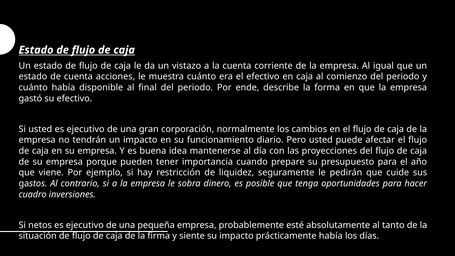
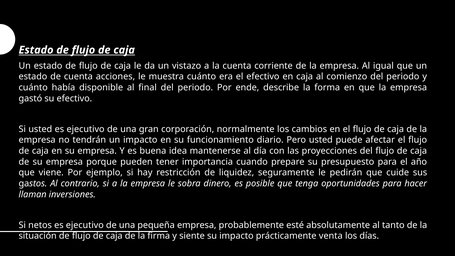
cuadro: cuadro -> llaman
prácticamente había: había -> venta
